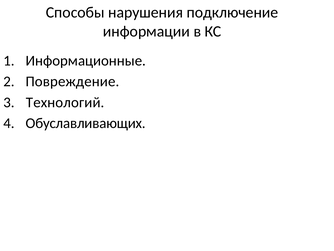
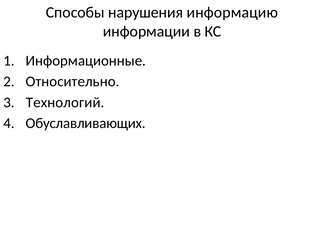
подключение: подключение -> информацию
Повреждение: Повреждение -> Относительно
